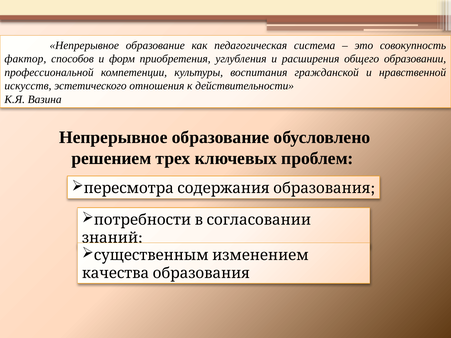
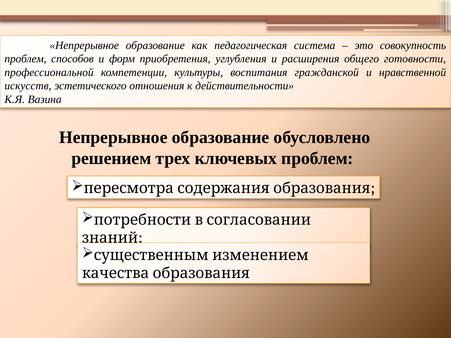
фактор at (25, 59): фактор -> проблем
образовании: образовании -> готовности
